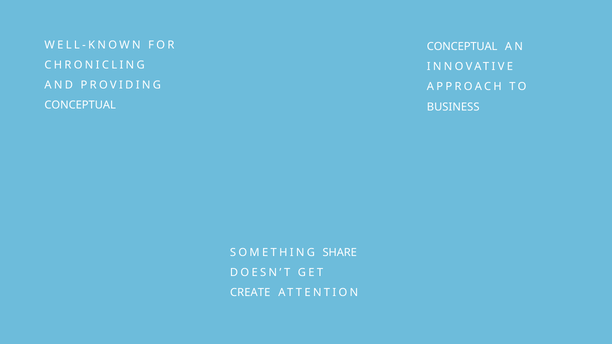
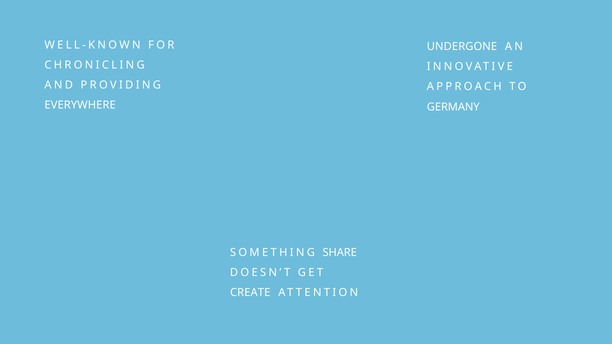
CONCEPTUAL at (462, 47): CONCEPTUAL -> UNDERGONE
CONCEPTUAL at (80, 105): CONCEPTUAL -> EVERYWHERE
BUSINESS: BUSINESS -> GERMANY
